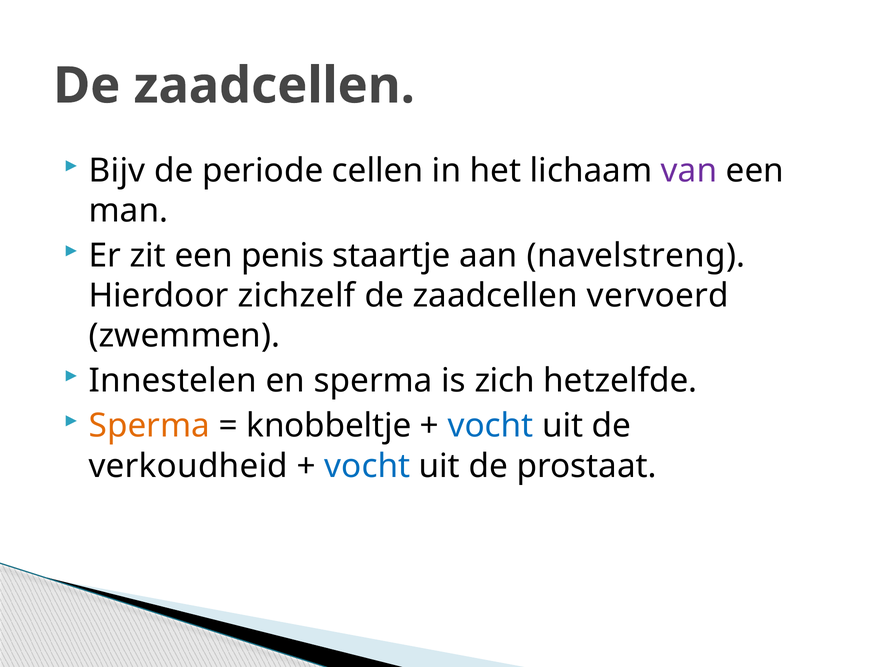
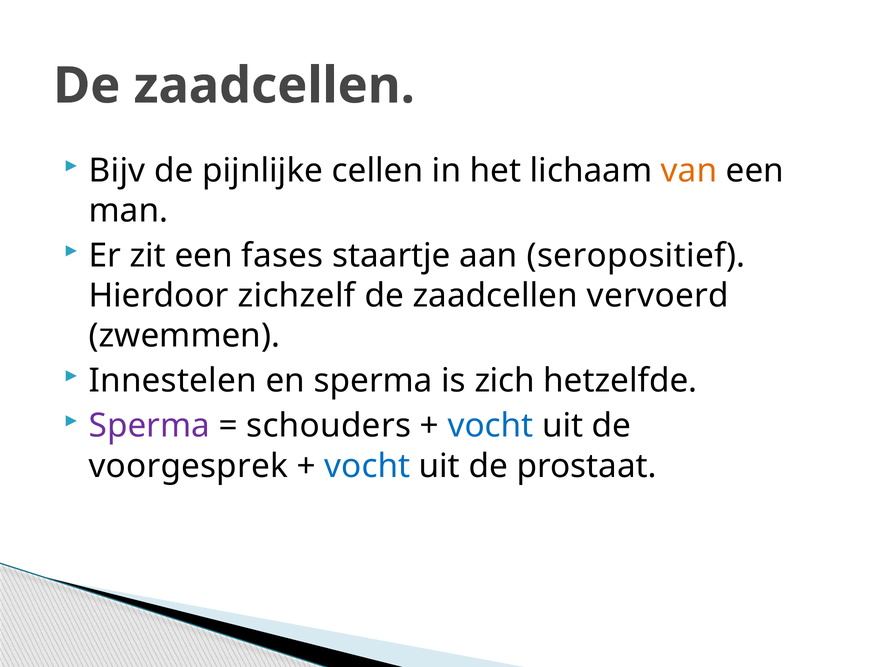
periode: periode -> pijnlijke
van colour: purple -> orange
penis: penis -> fases
navelstreng: navelstreng -> seropositief
Sperma at (149, 426) colour: orange -> purple
knobbeltje: knobbeltje -> schouders
verkoudheid: verkoudheid -> voorgesprek
